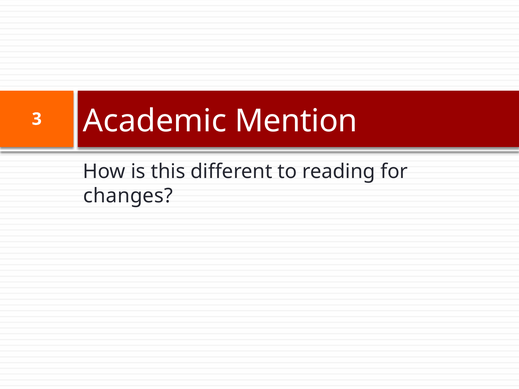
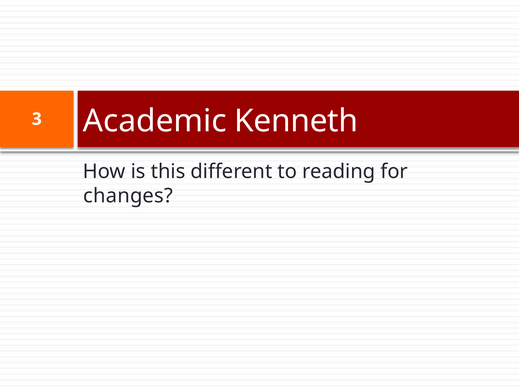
Mention: Mention -> Kenneth
